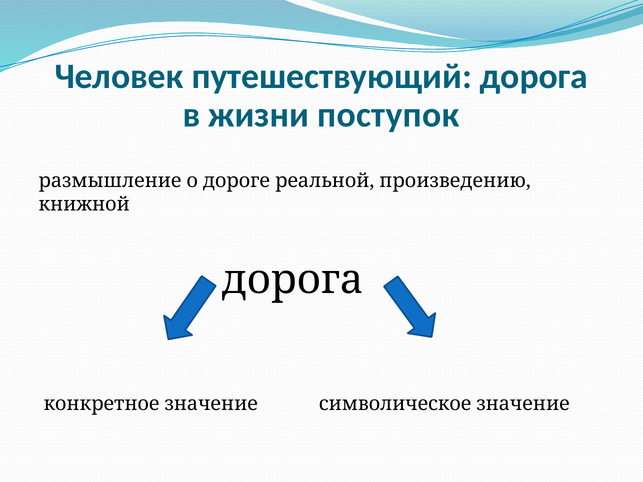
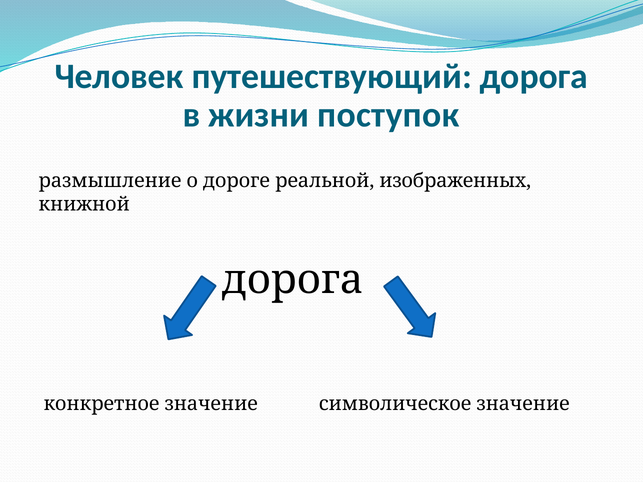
произведению: произведению -> изображенных
